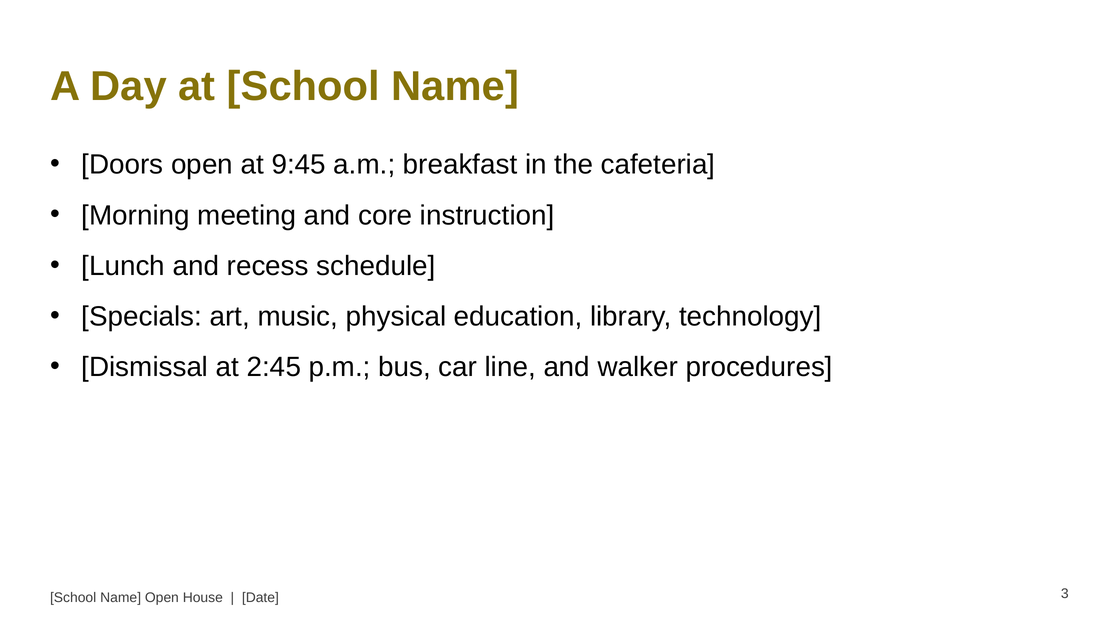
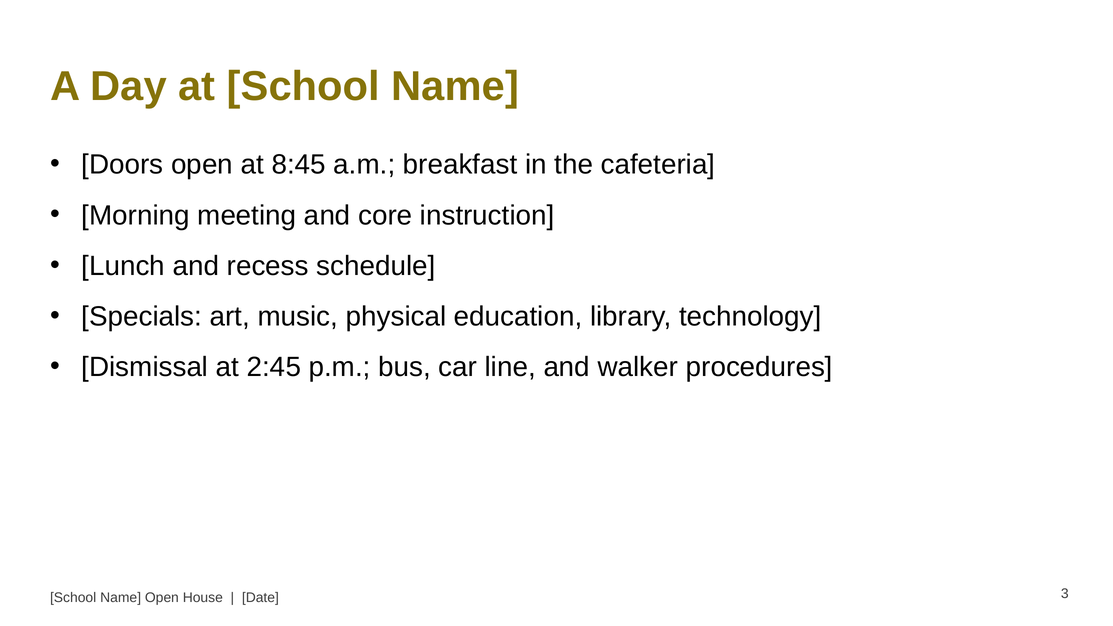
9:45: 9:45 -> 8:45
